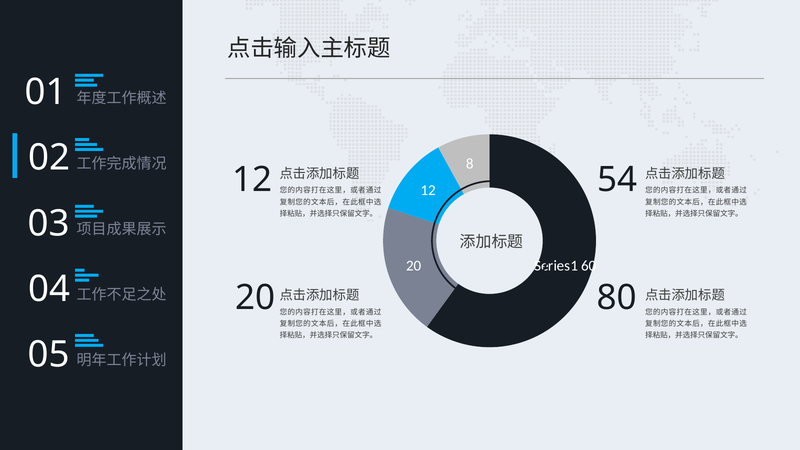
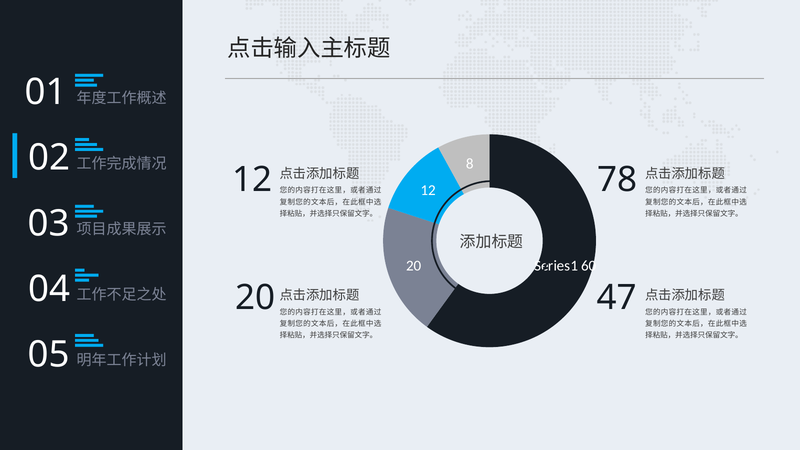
54: 54 -> 78
80: 80 -> 47
